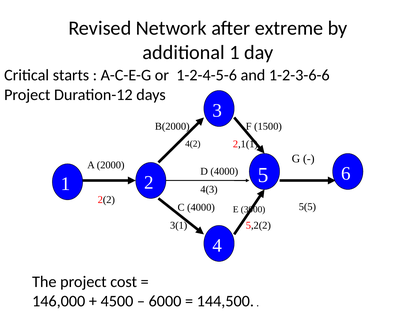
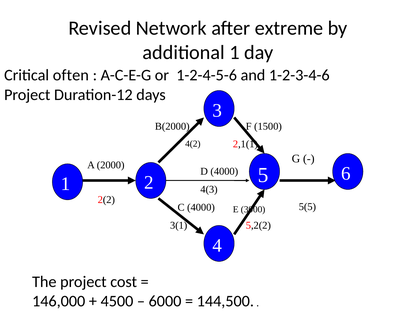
starts: starts -> often
1-2-3-6-6: 1-2-3-6-6 -> 1-2-3-4-6
